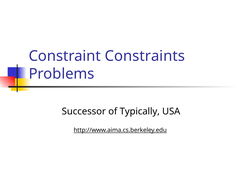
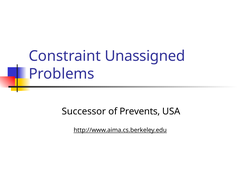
Constraints: Constraints -> Unassigned
Typically: Typically -> Prevents
